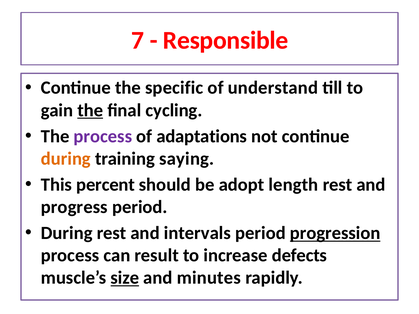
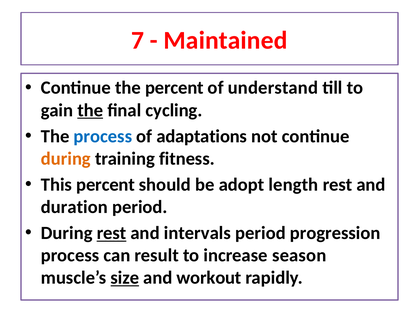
Responsible: Responsible -> Maintained
the specific: specific -> percent
process at (103, 136) colour: purple -> blue
saying: saying -> fitness
progress: progress -> duration
rest at (112, 233) underline: none -> present
progression underline: present -> none
defects: defects -> season
minutes: minutes -> workout
